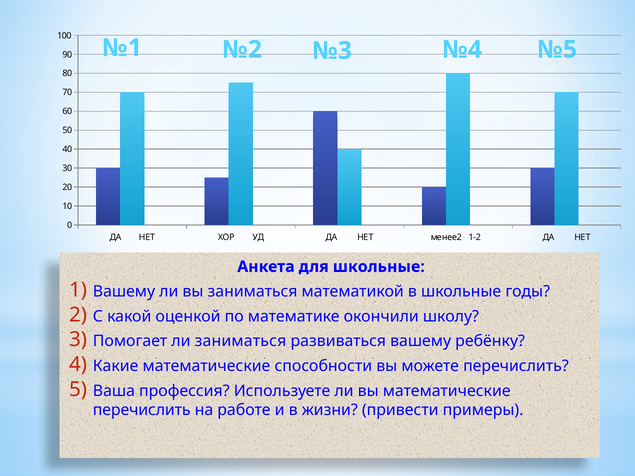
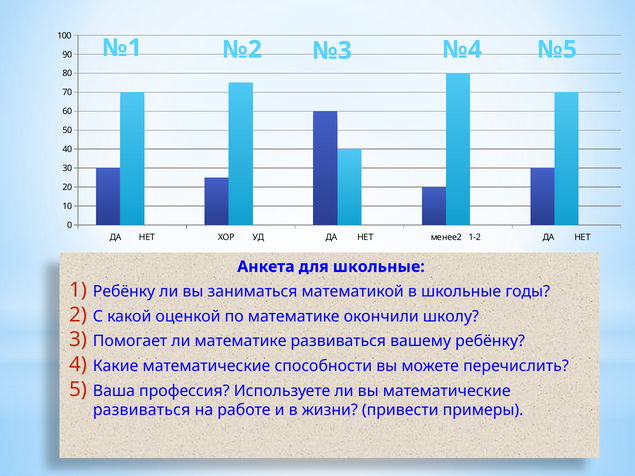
1 Вашему: Вашему -> Ребёнку
ли заниматься: заниматься -> математике
перечислить at (142, 410): перечислить -> развиваться
